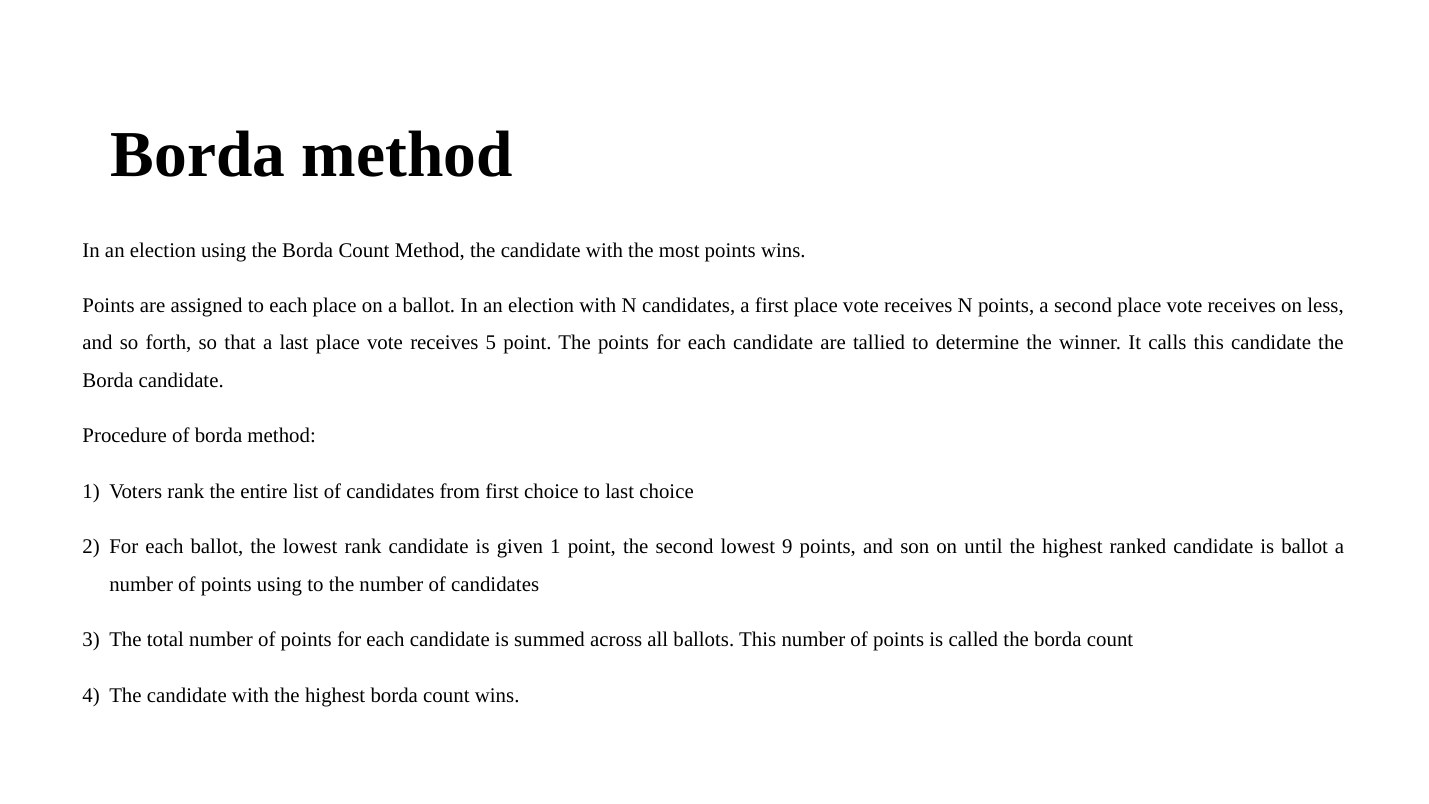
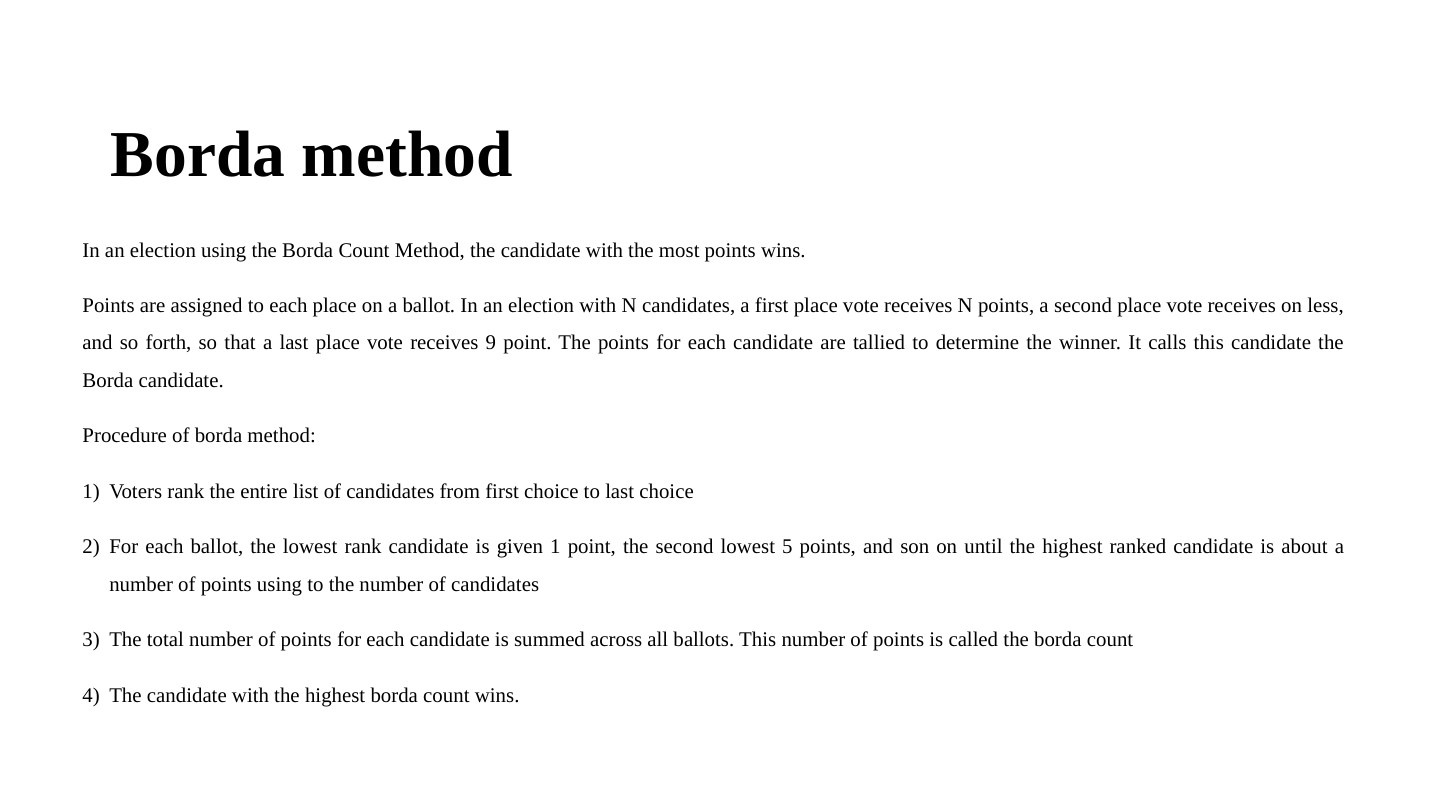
5: 5 -> 9
9: 9 -> 5
is ballot: ballot -> about
